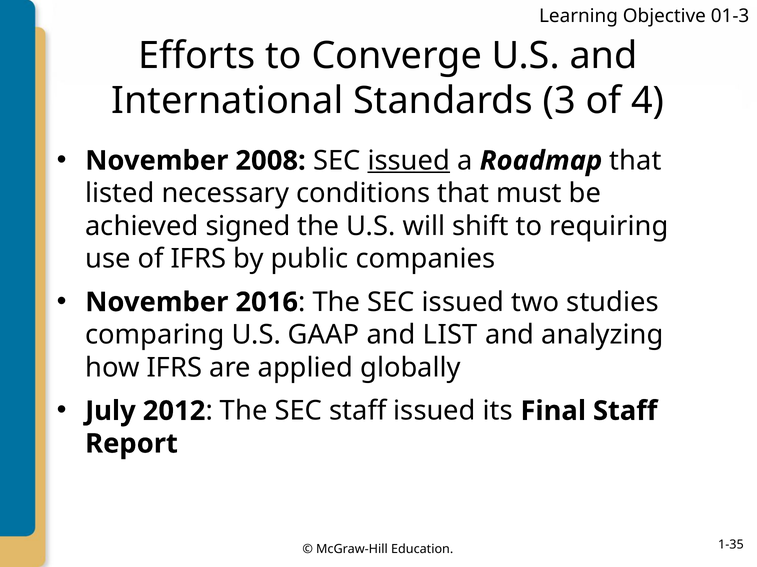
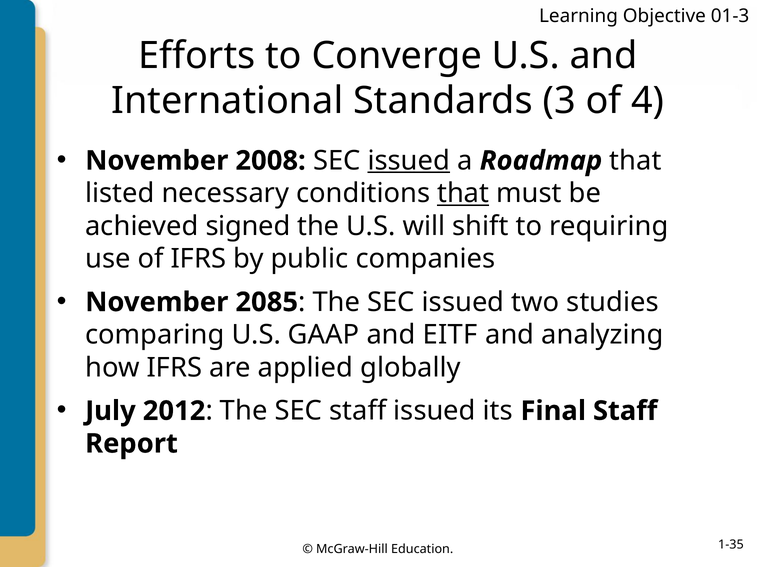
that at (463, 194) underline: none -> present
2016: 2016 -> 2085
LIST: LIST -> EITF
